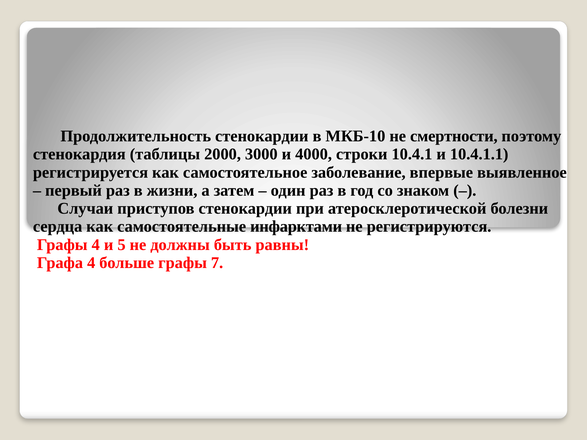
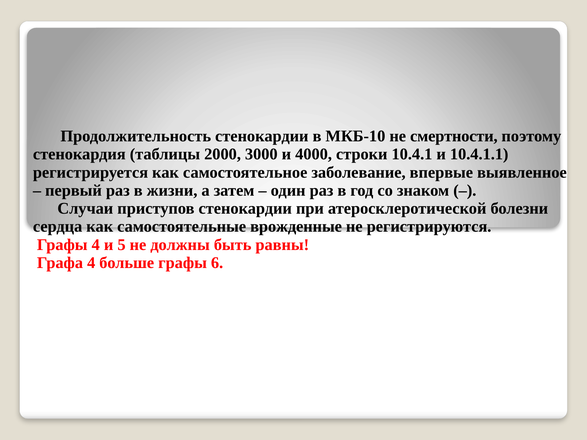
инфарктами: инфарктами -> врожденные
7: 7 -> 6
